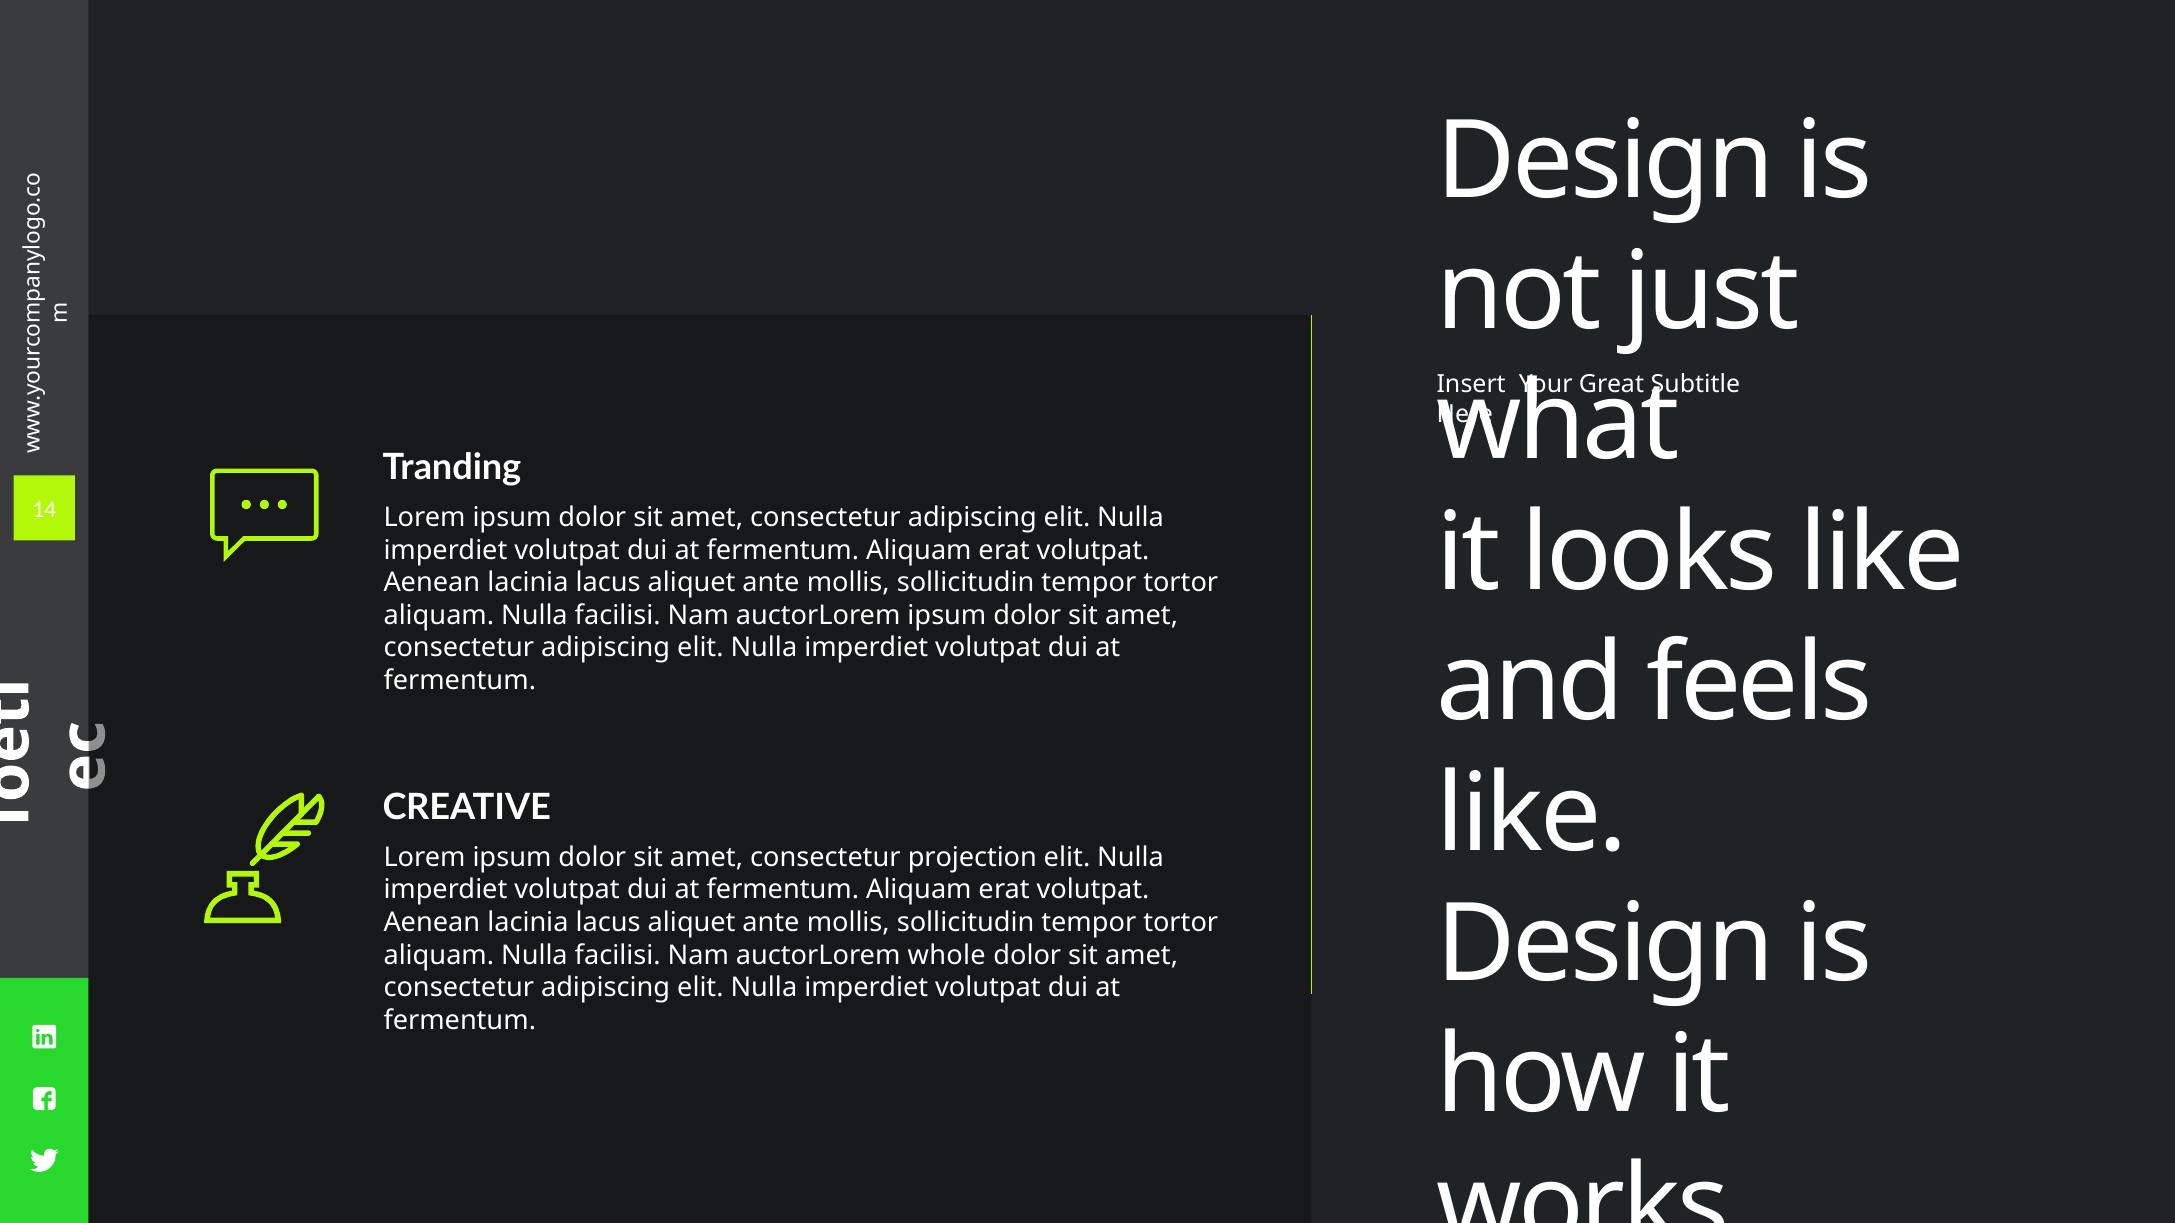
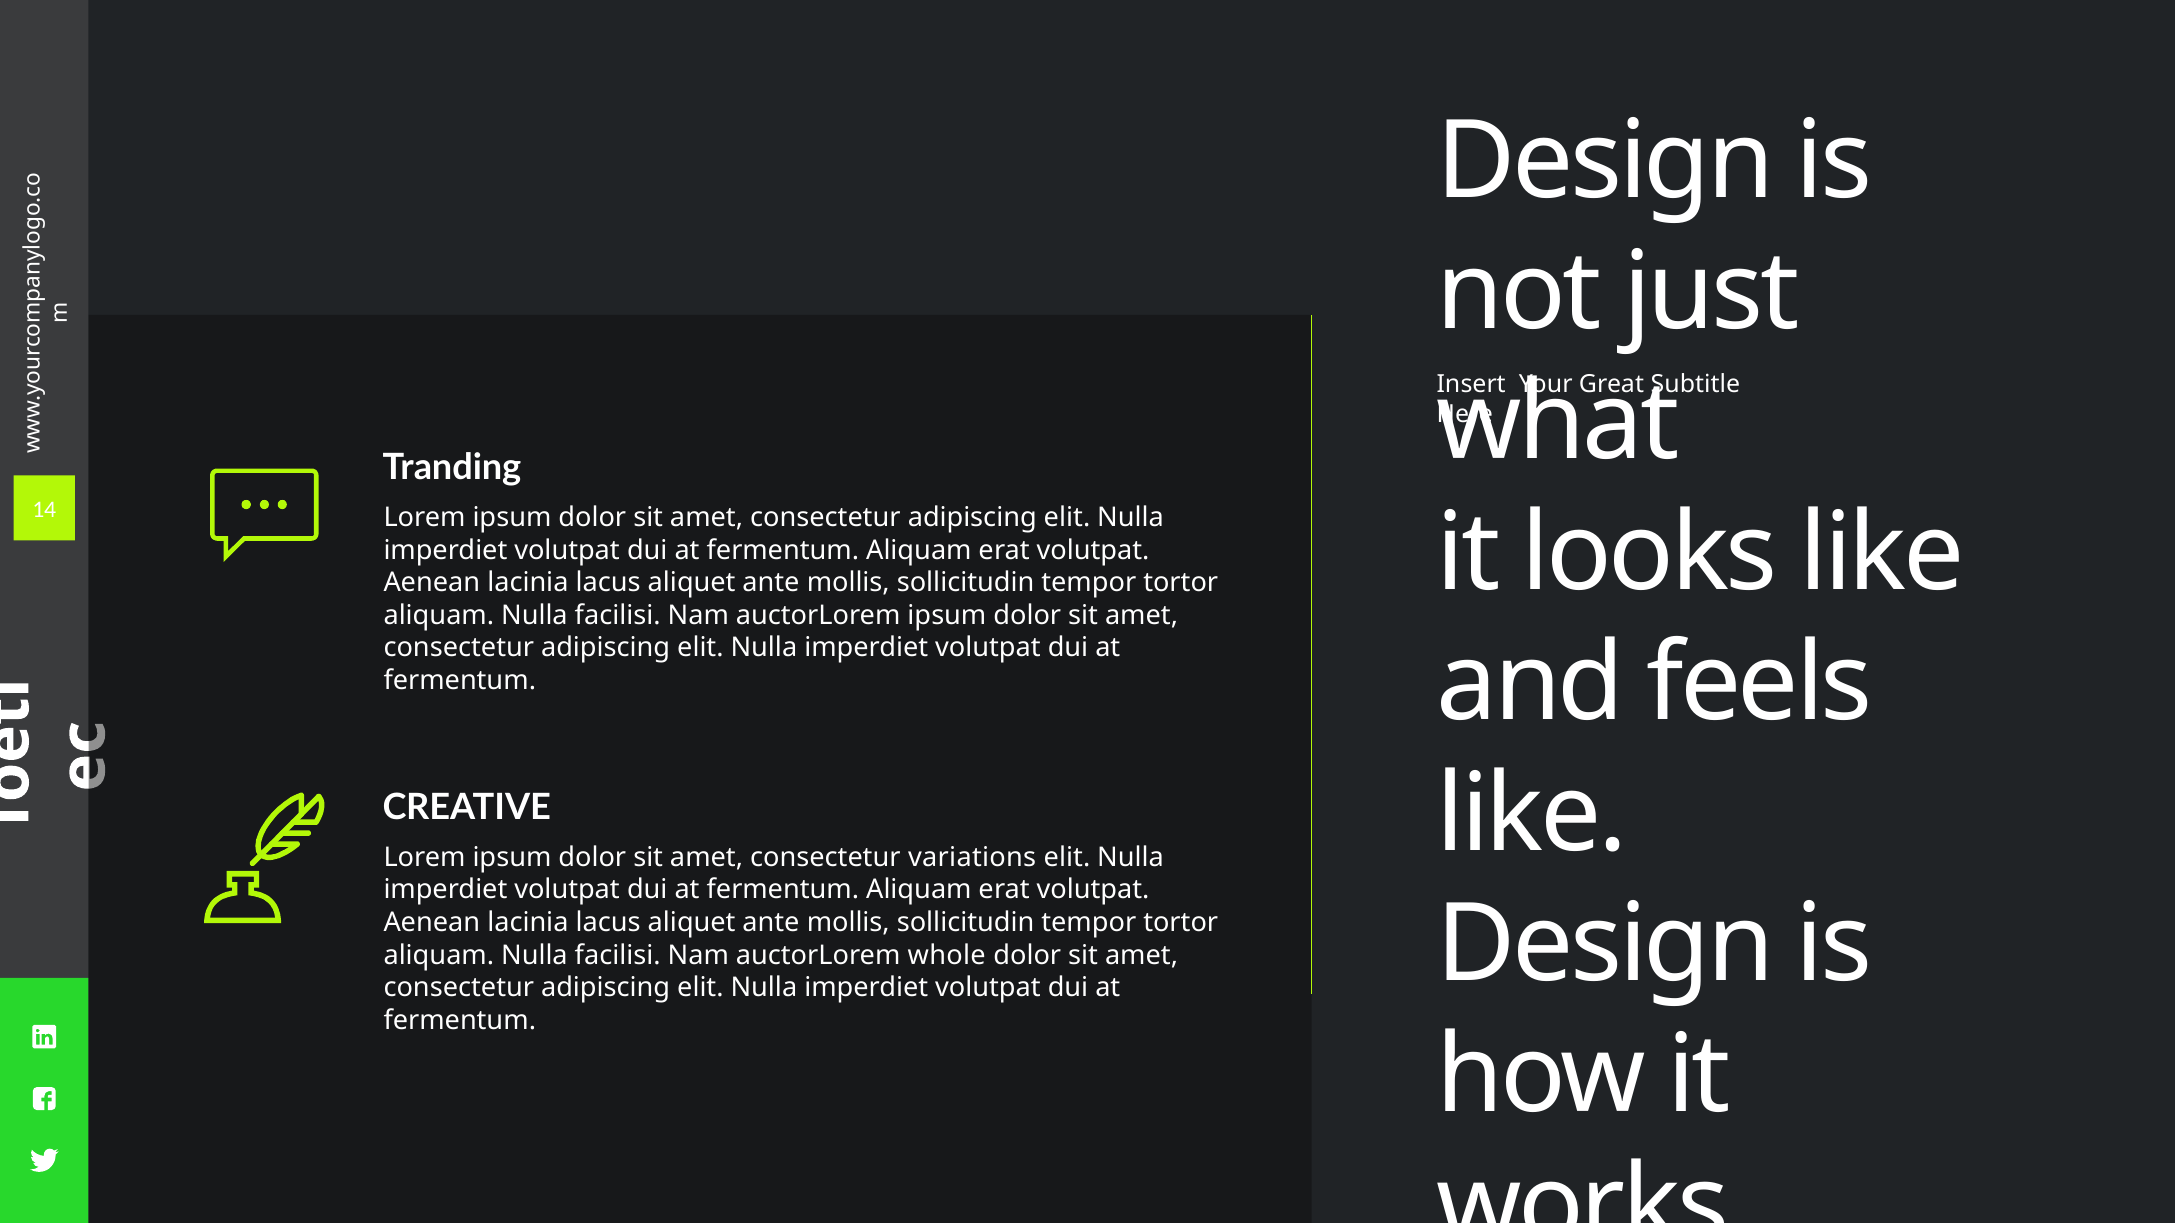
projection: projection -> variations
